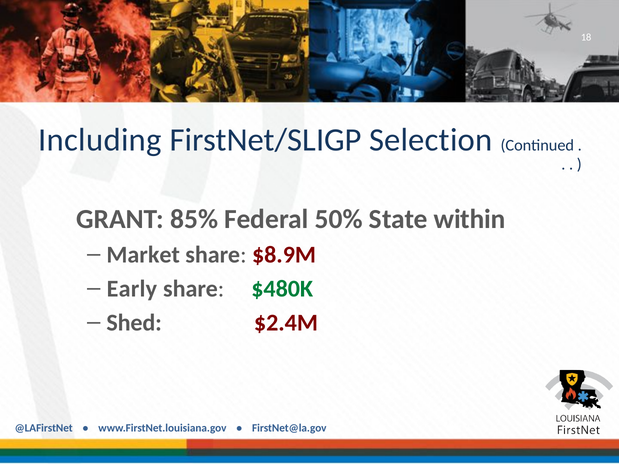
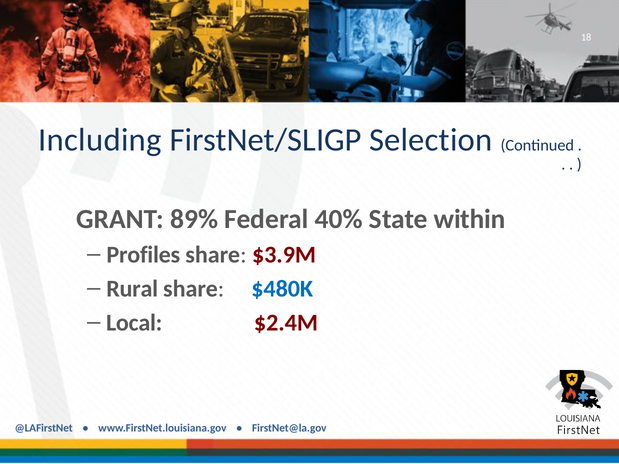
85%: 85% -> 89%
50%: 50% -> 40%
Market: Market -> Profiles
$8.9M: $8.9M -> $3.9M
Early: Early -> Rural
$480K colour: green -> blue
Shed: Shed -> Local
